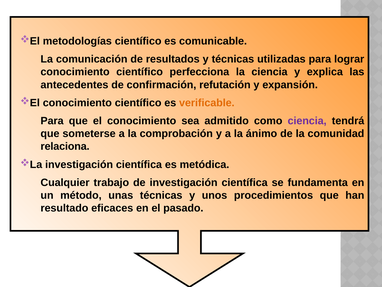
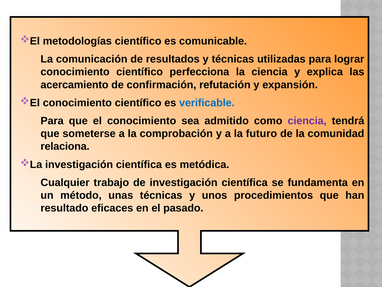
antecedentes: antecedentes -> acercamiento
verificable colour: orange -> blue
ánimo: ánimo -> futuro
